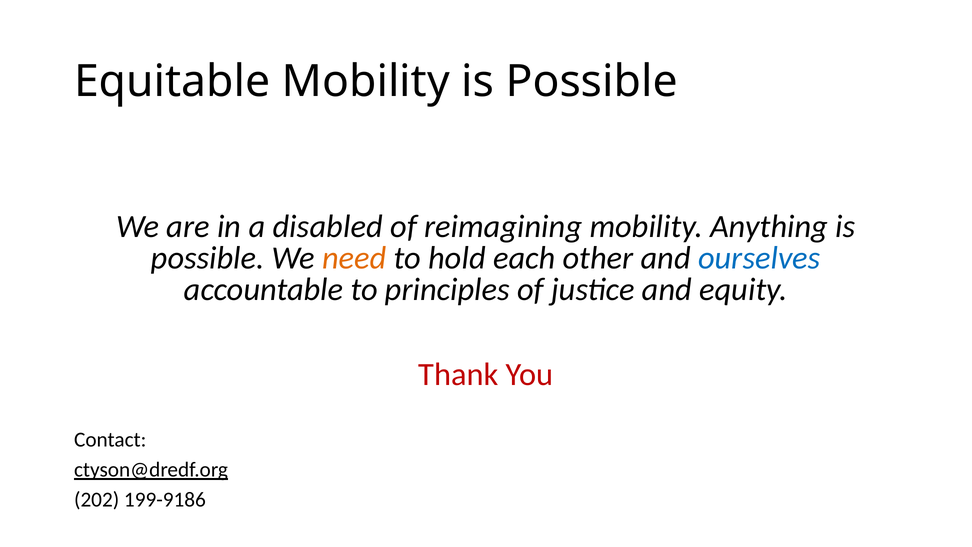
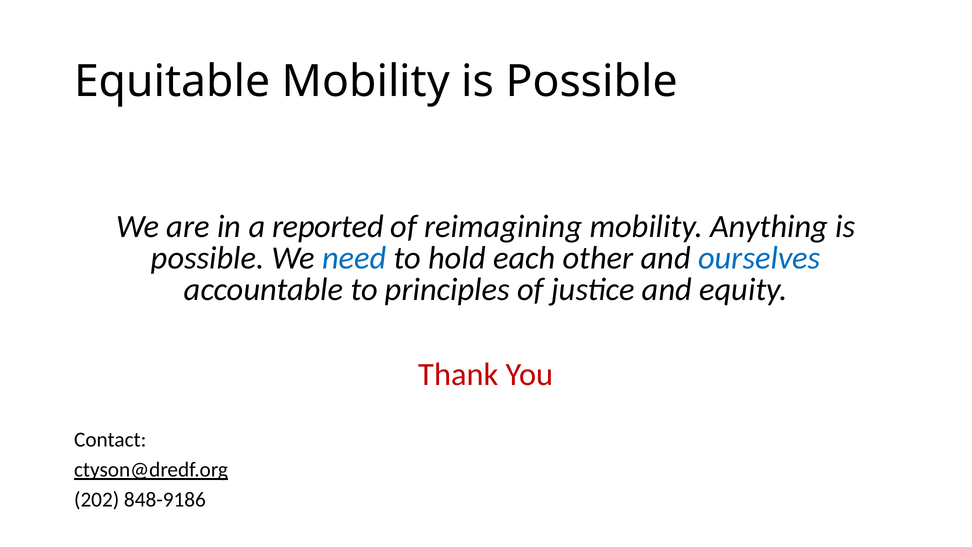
disabled: disabled -> reported
need colour: orange -> blue
199-9186: 199-9186 -> 848-9186
